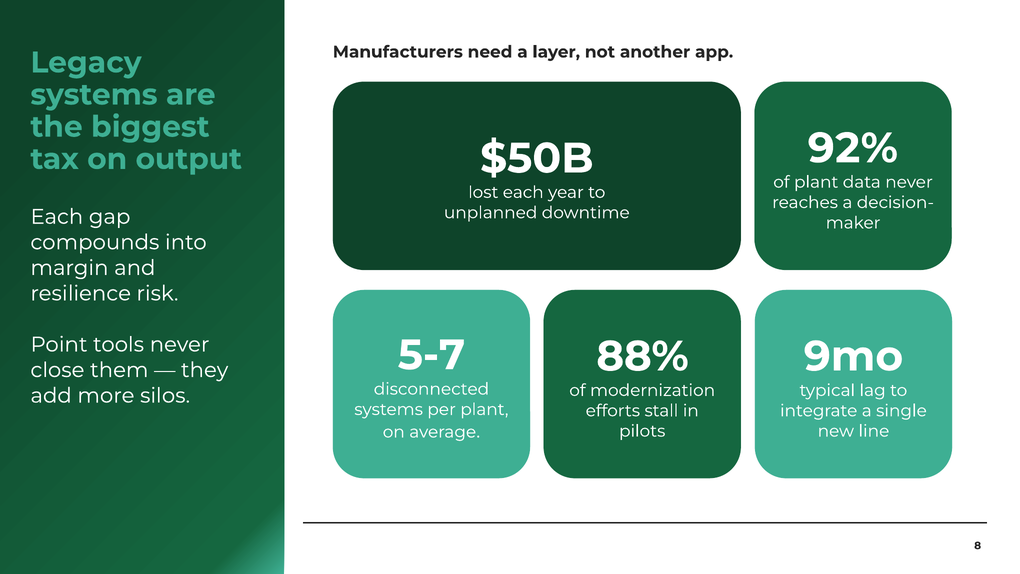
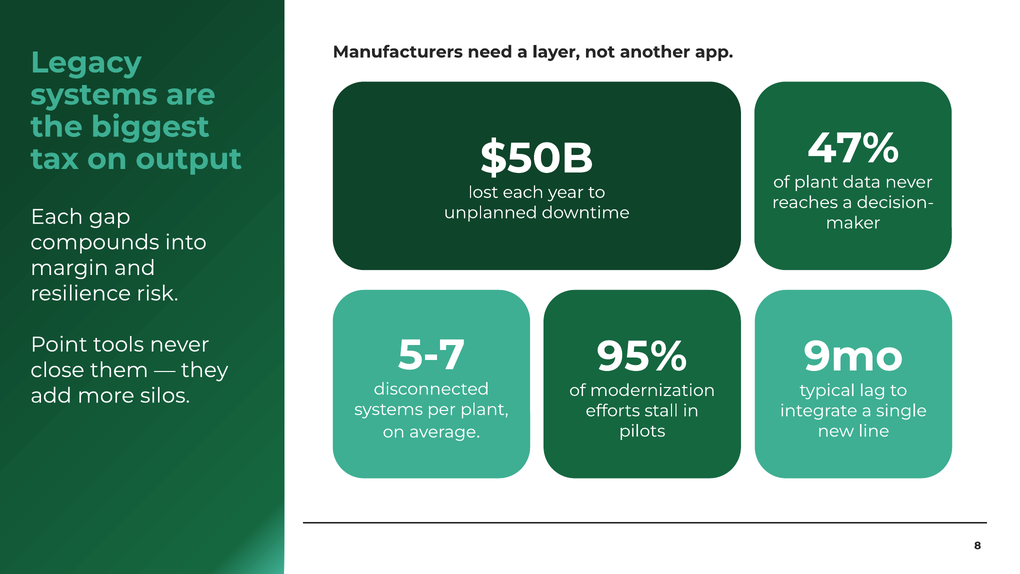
92%: 92% -> 47%
88%: 88% -> 95%
